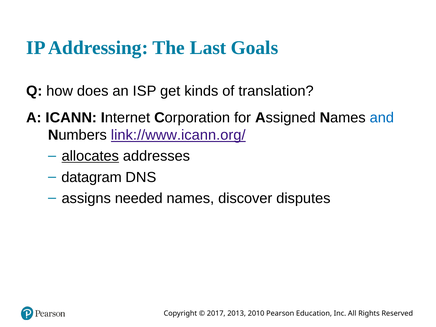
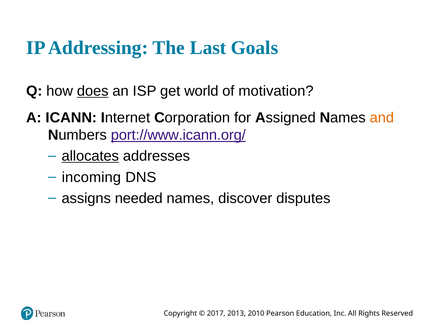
does underline: none -> present
kinds: kinds -> world
translation: translation -> motivation
and colour: blue -> orange
link://www.icann.org/: link://www.icann.org/ -> port://www.icann.org/
datagram: datagram -> incoming
